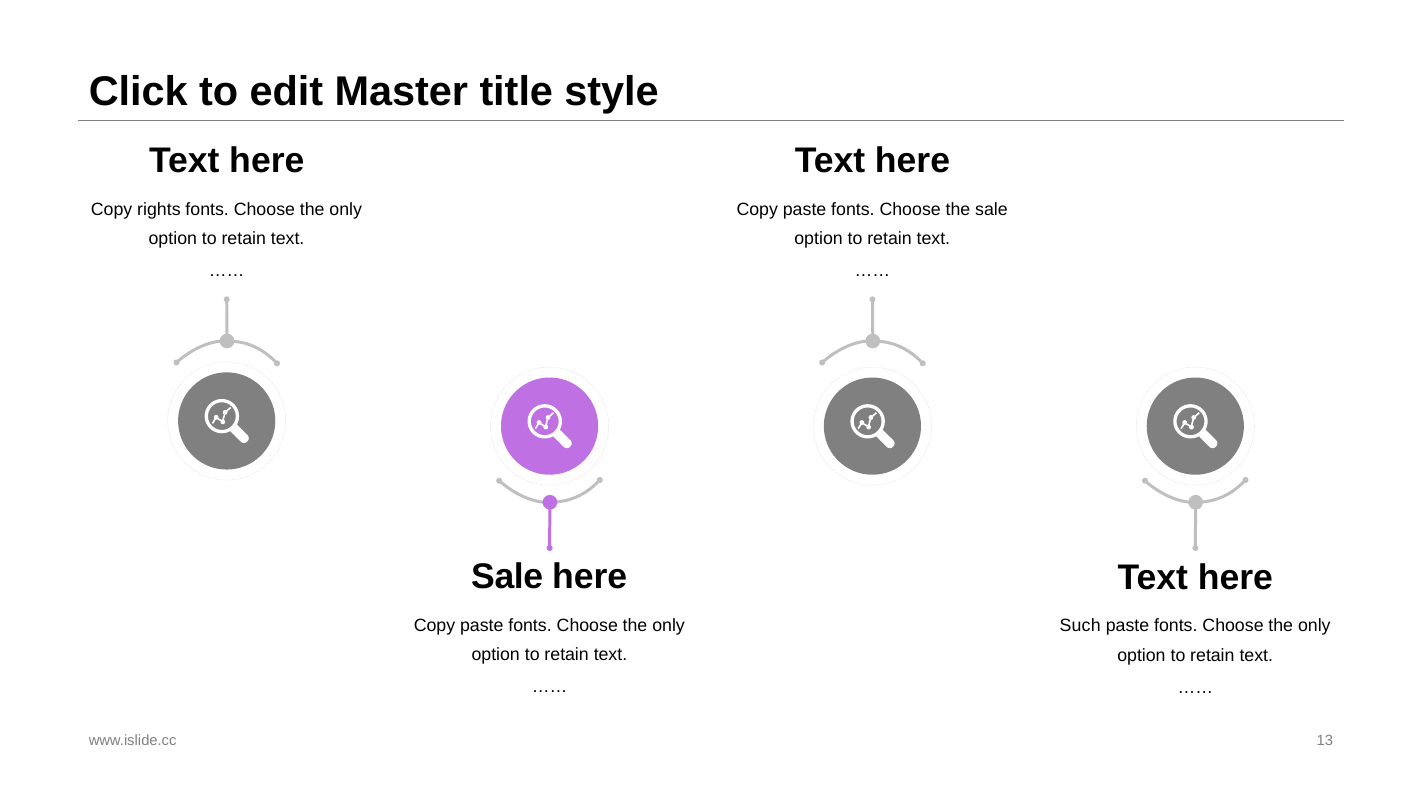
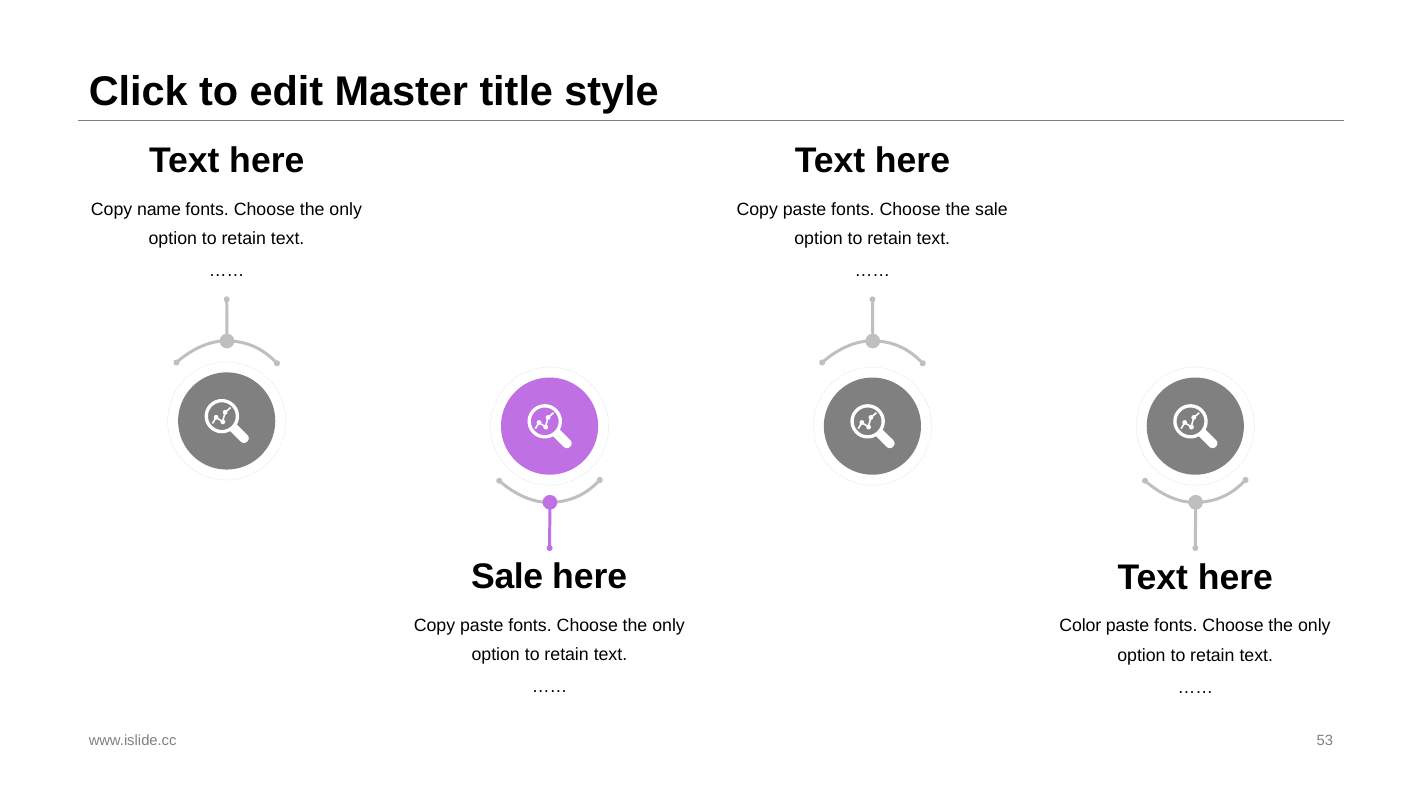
rights: rights -> name
Such: Such -> Color
13: 13 -> 53
